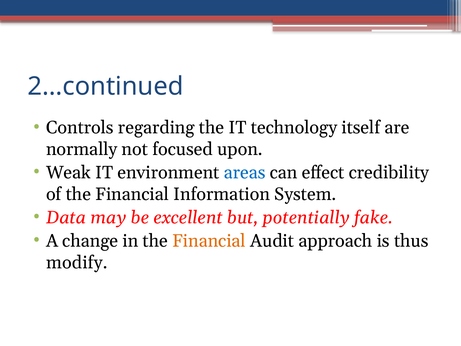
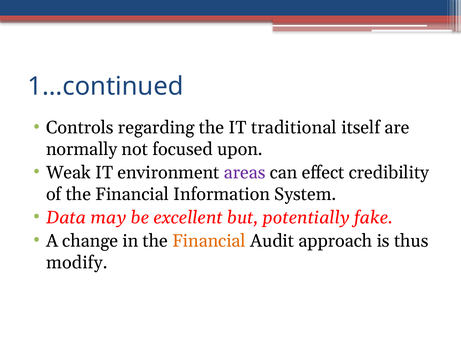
2…continued: 2…continued -> 1…continued
technology: technology -> traditional
areas colour: blue -> purple
